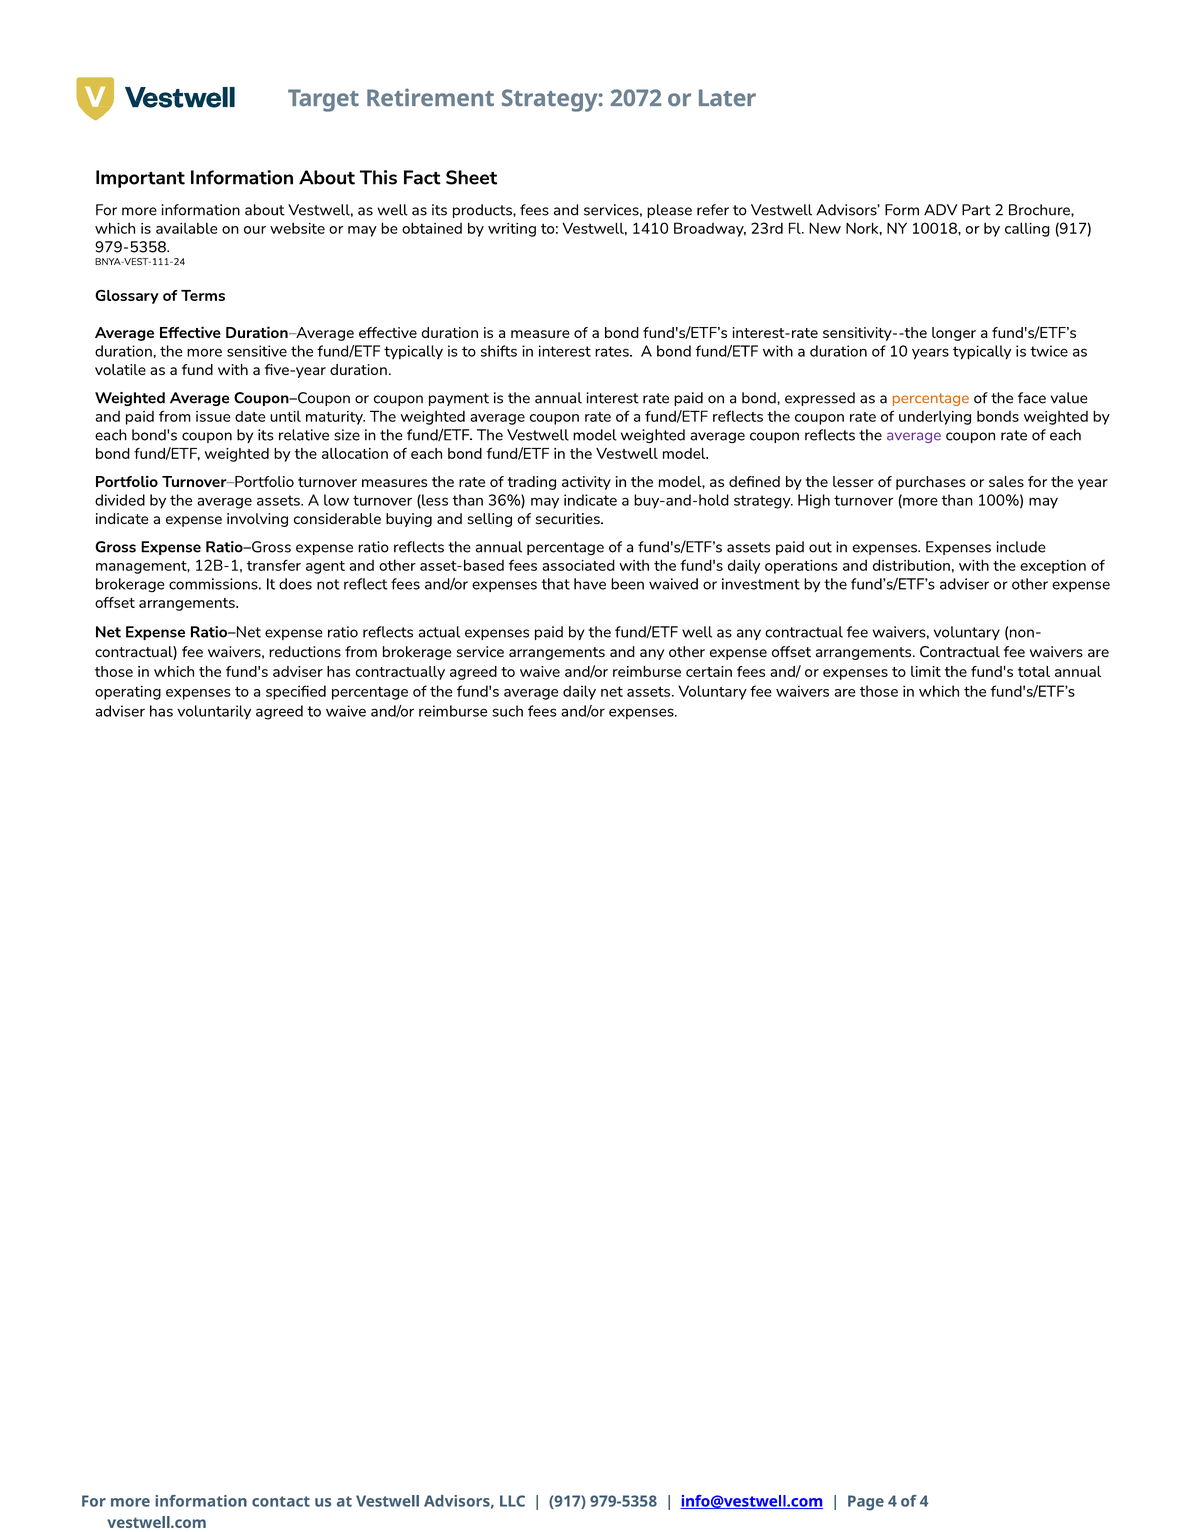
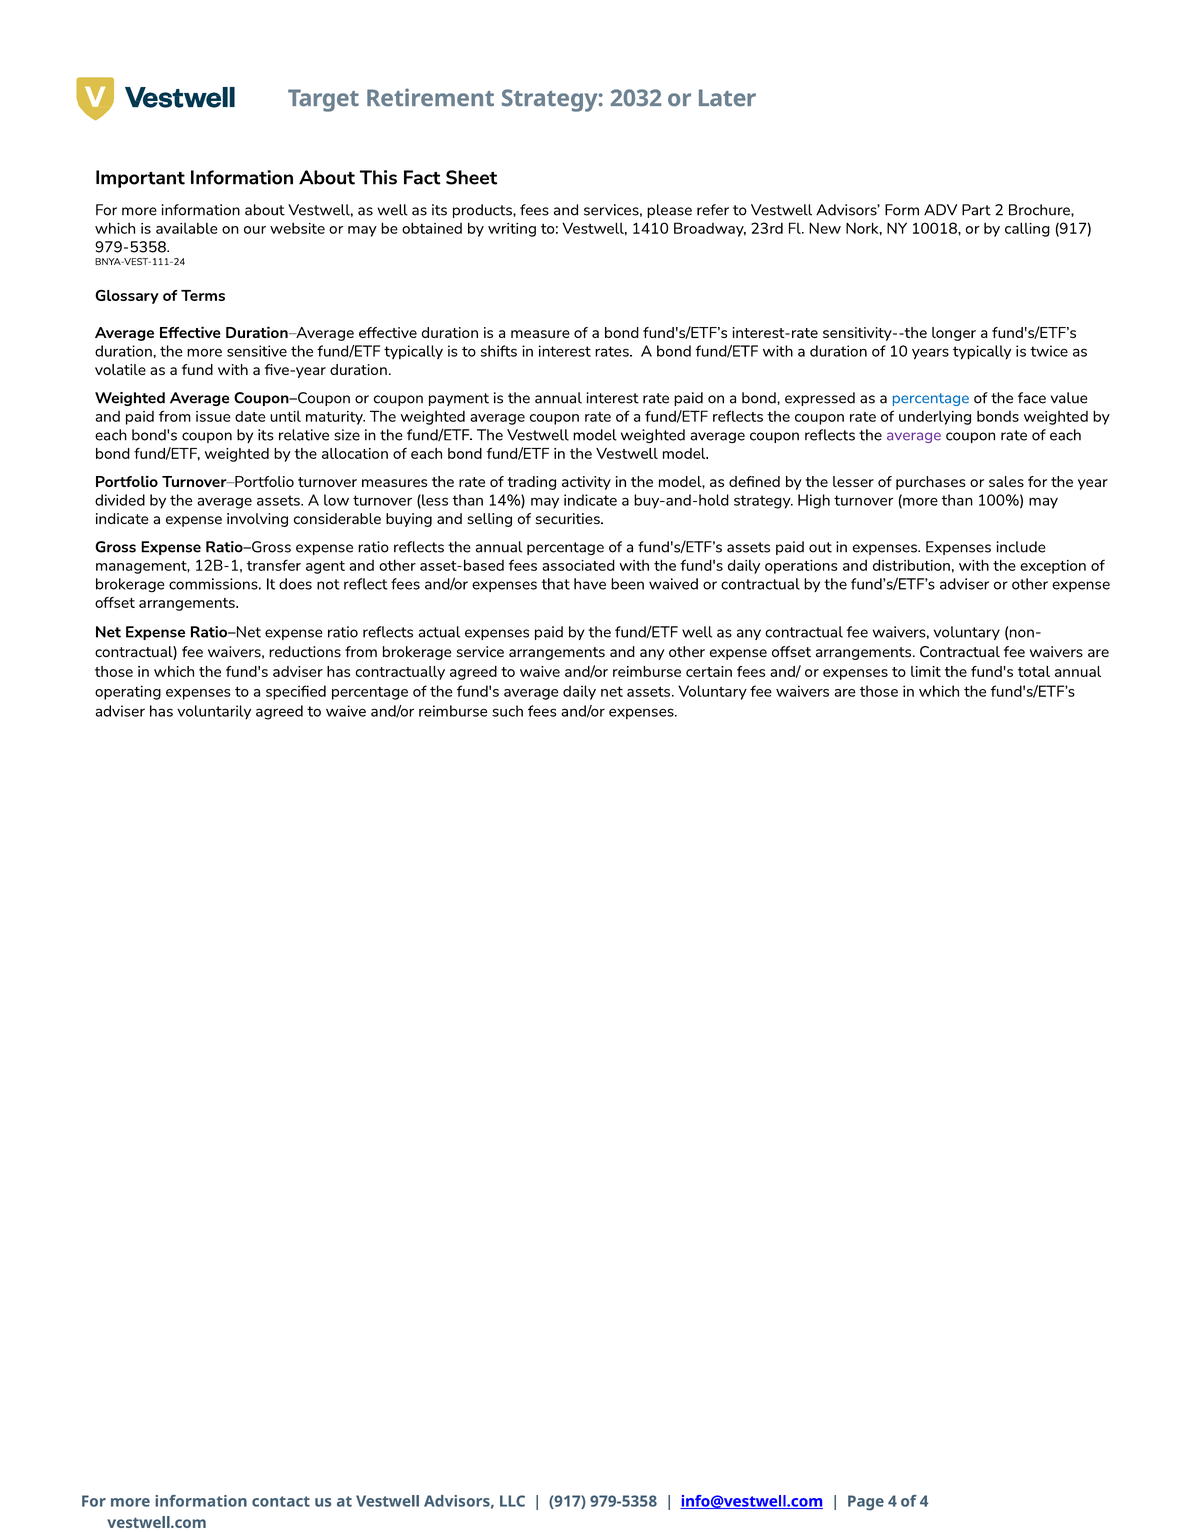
2072: 2072 -> 2032
percentage at (931, 398) colour: orange -> blue
36%: 36% -> 14%
or investment: investment -> contractual
